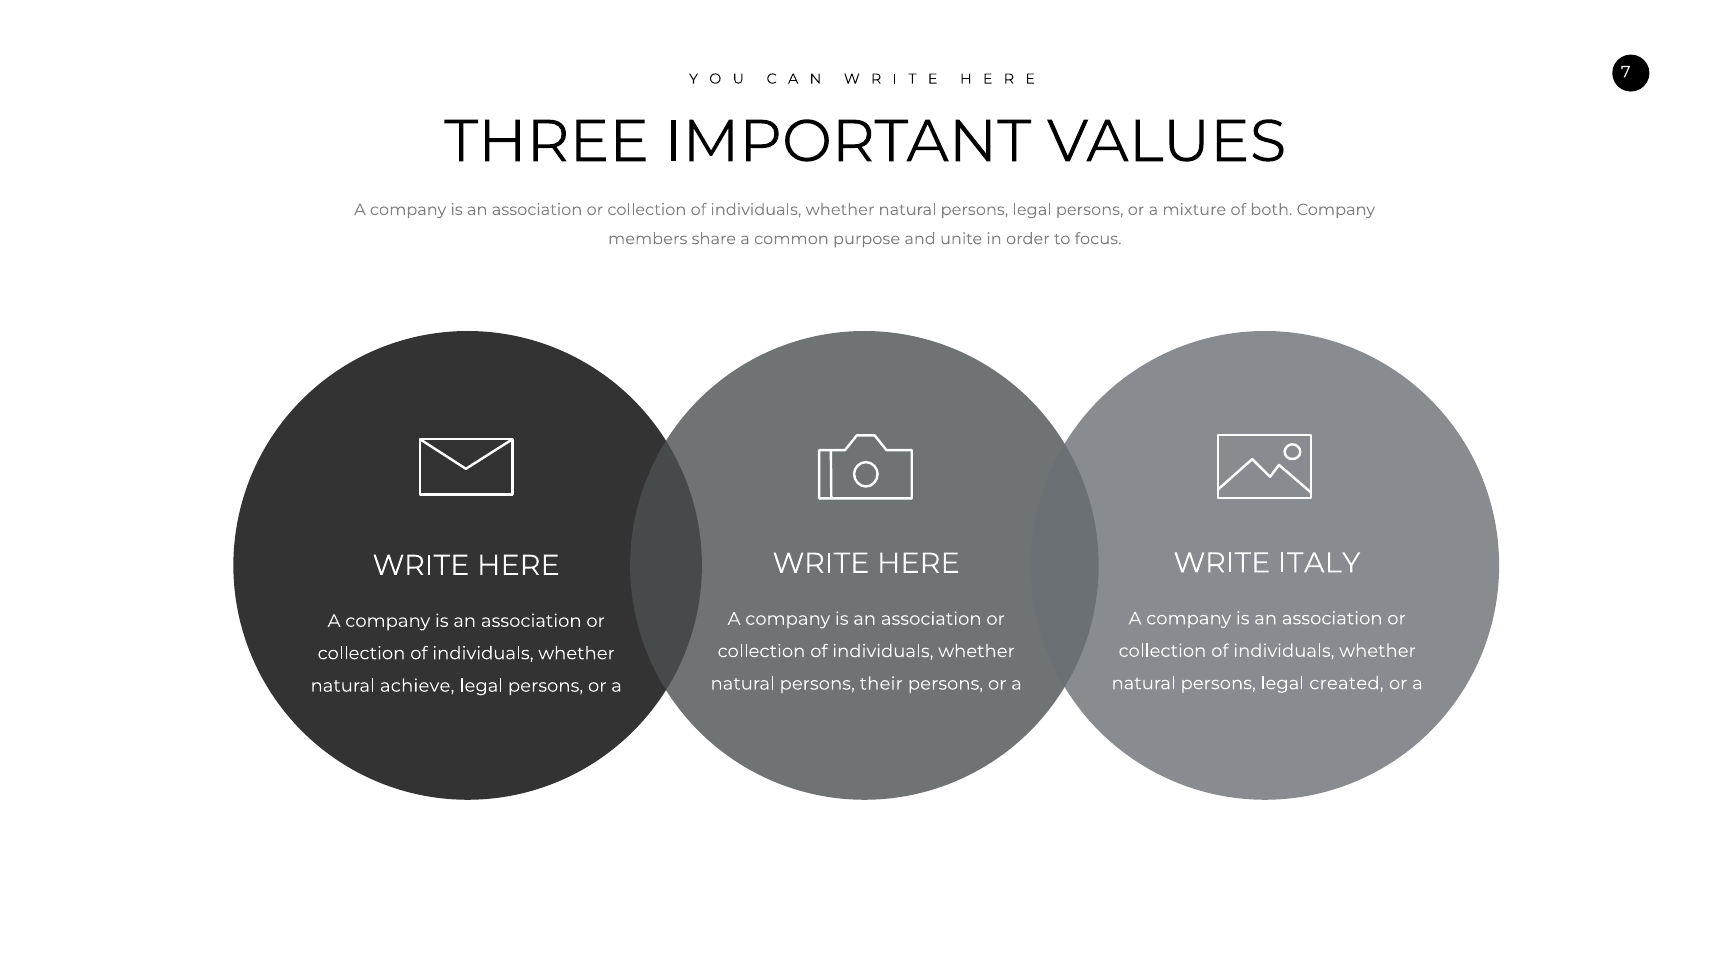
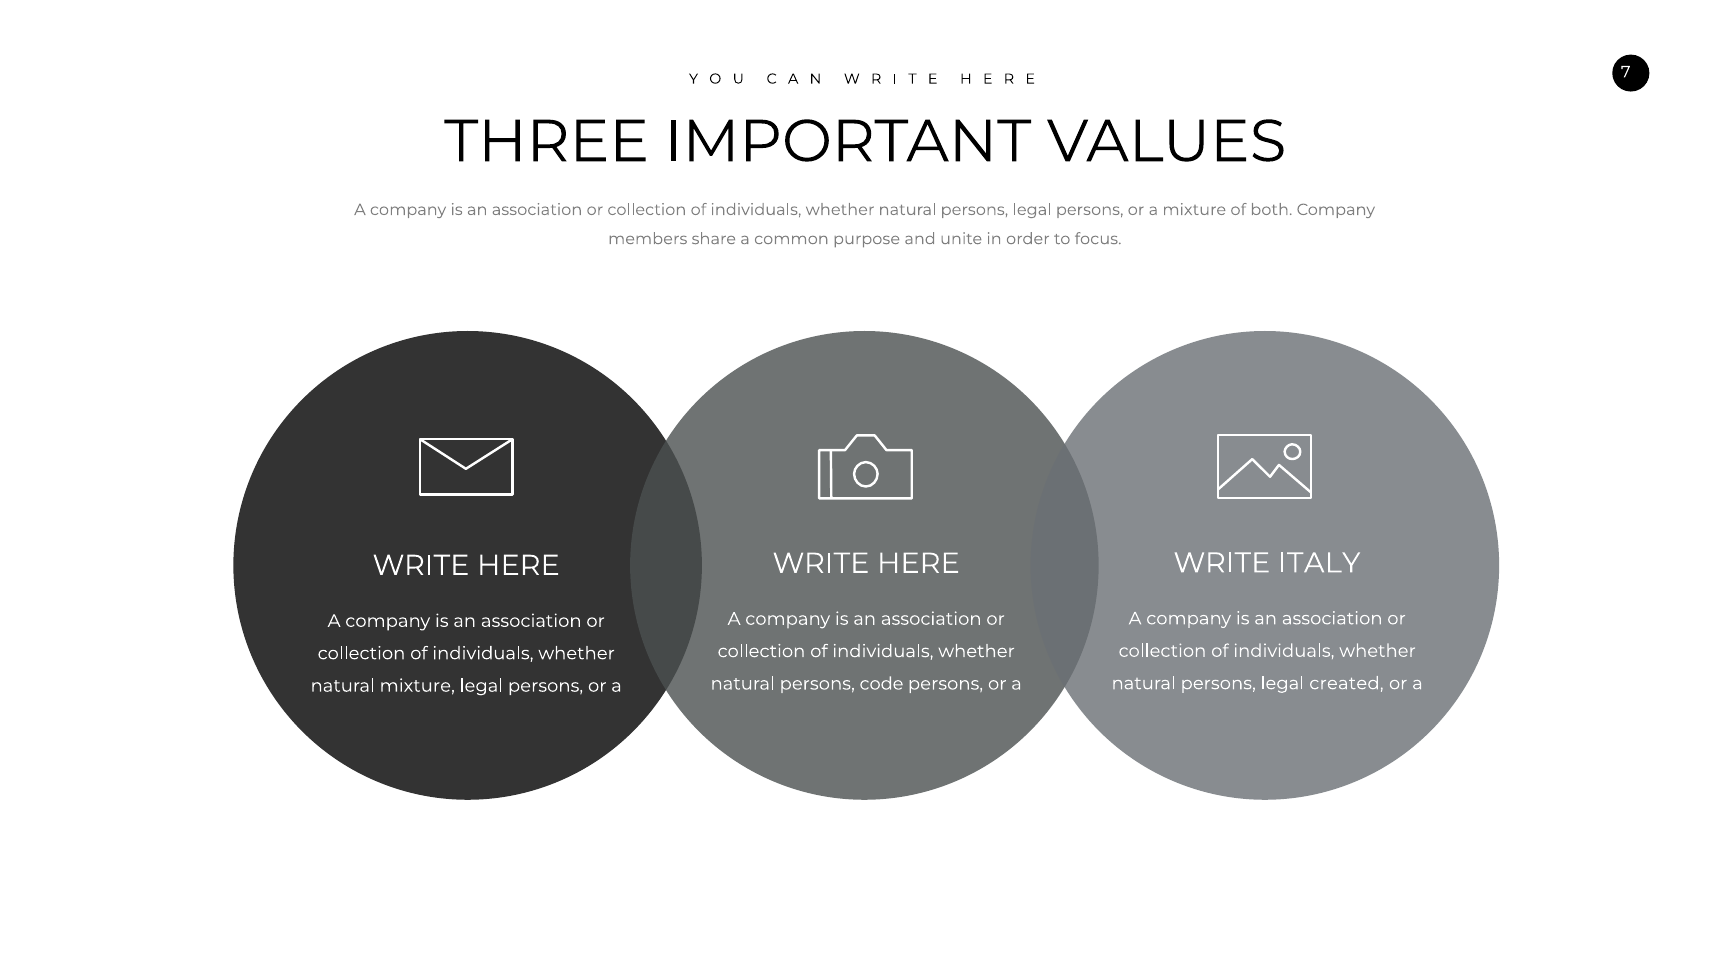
their: their -> code
natural achieve: achieve -> mixture
